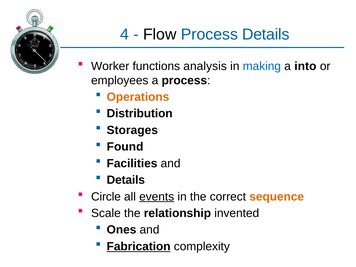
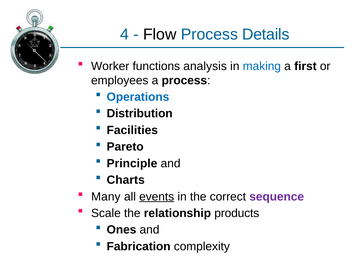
into: into -> first
Operations colour: orange -> blue
Storages: Storages -> Facilities
Found: Found -> Pareto
Facilities: Facilities -> Principle
Details at (126, 180): Details -> Charts
Circle: Circle -> Many
sequence colour: orange -> purple
invented: invented -> products
Fabrication underline: present -> none
